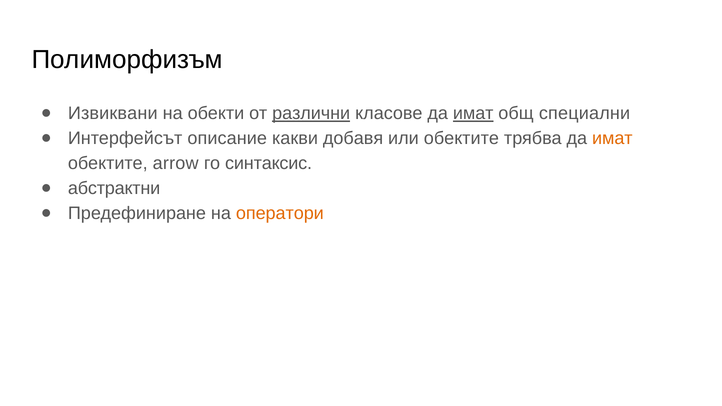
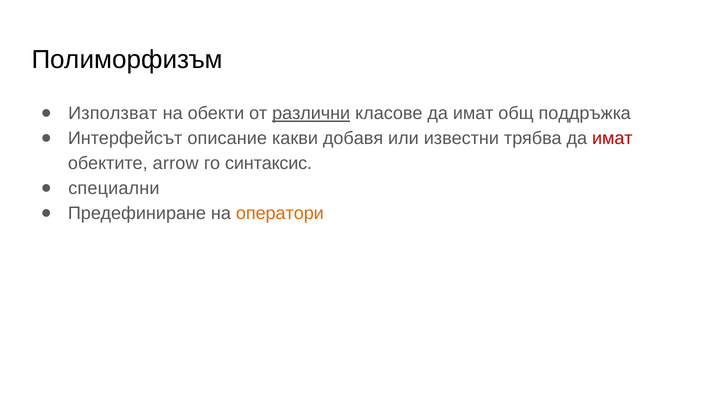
Извиквани: Извиквани -> Използват
имат at (473, 114) underline: present -> none
специални: специални -> поддръжка
или обектите: обектите -> известни
имат at (612, 138) colour: orange -> red
абстрактни: абстрактни -> специални
